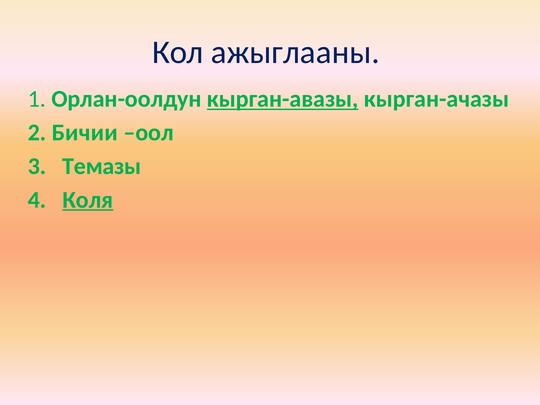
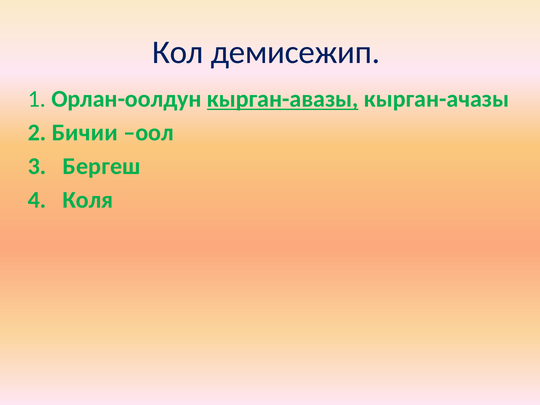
ажыглааны: ажыглааны -> демисежип
Темазы: Темазы -> Бергеш
Коля underline: present -> none
